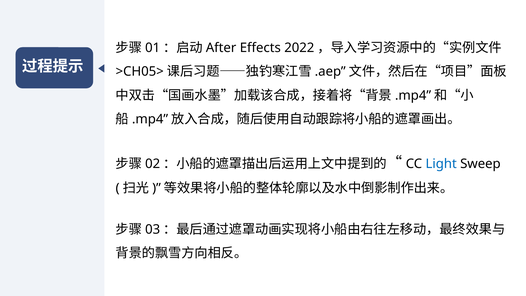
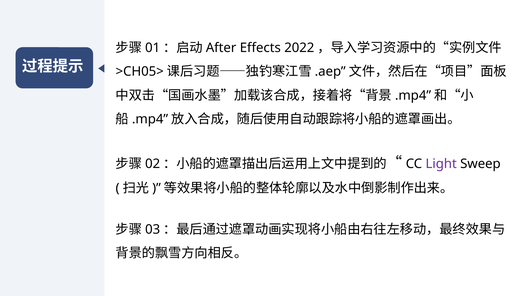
Light colour: blue -> purple
